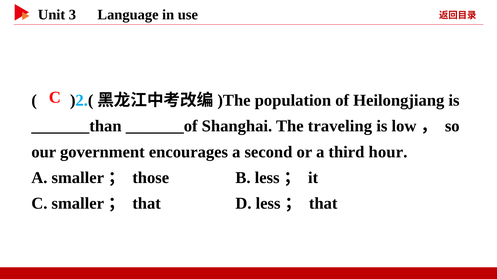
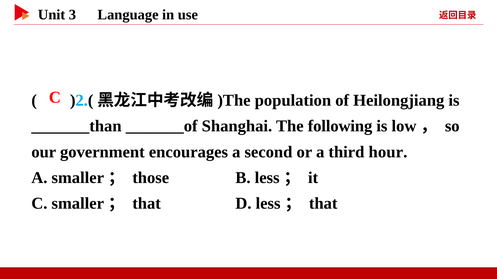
traveling: traveling -> following
